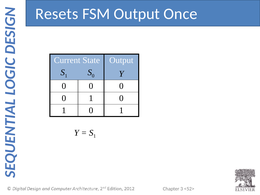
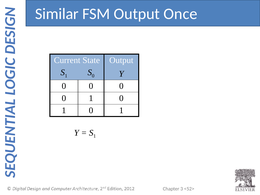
Resets: Resets -> Similar
